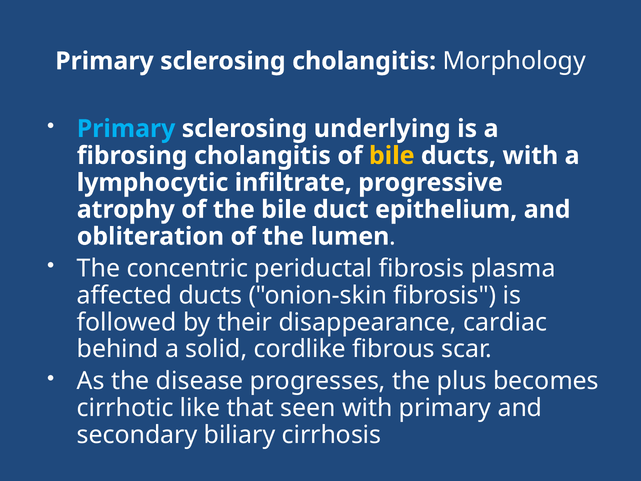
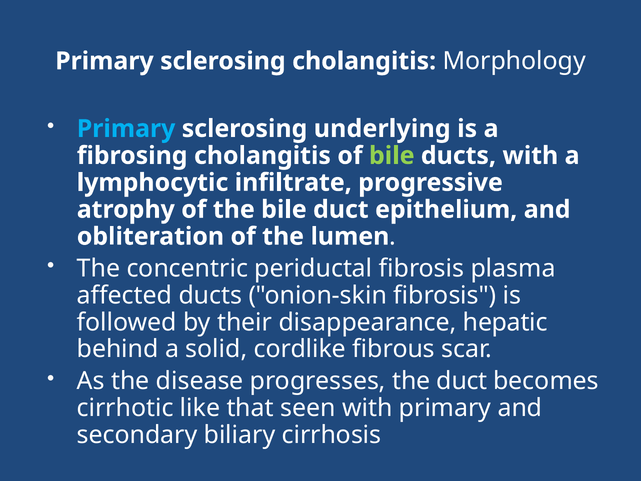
bile at (392, 156) colour: yellow -> light green
cardiac: cardiac -> hepatic
the plus: plus -> duct
